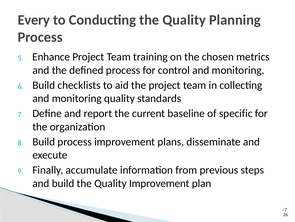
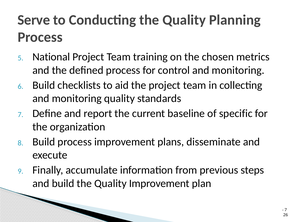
Every: Every -> Serve
Enhance: Enhance -> National
